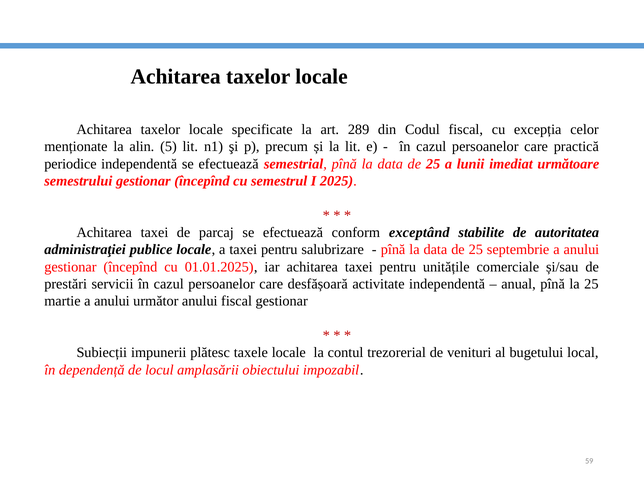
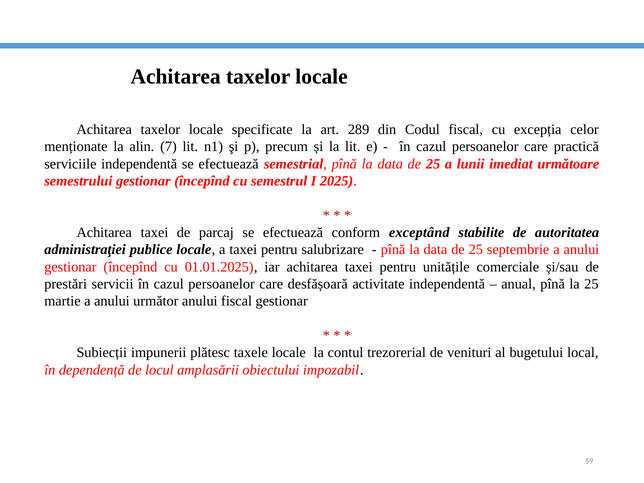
5: 5 -> 7
periodice: periodice -> serviciile
